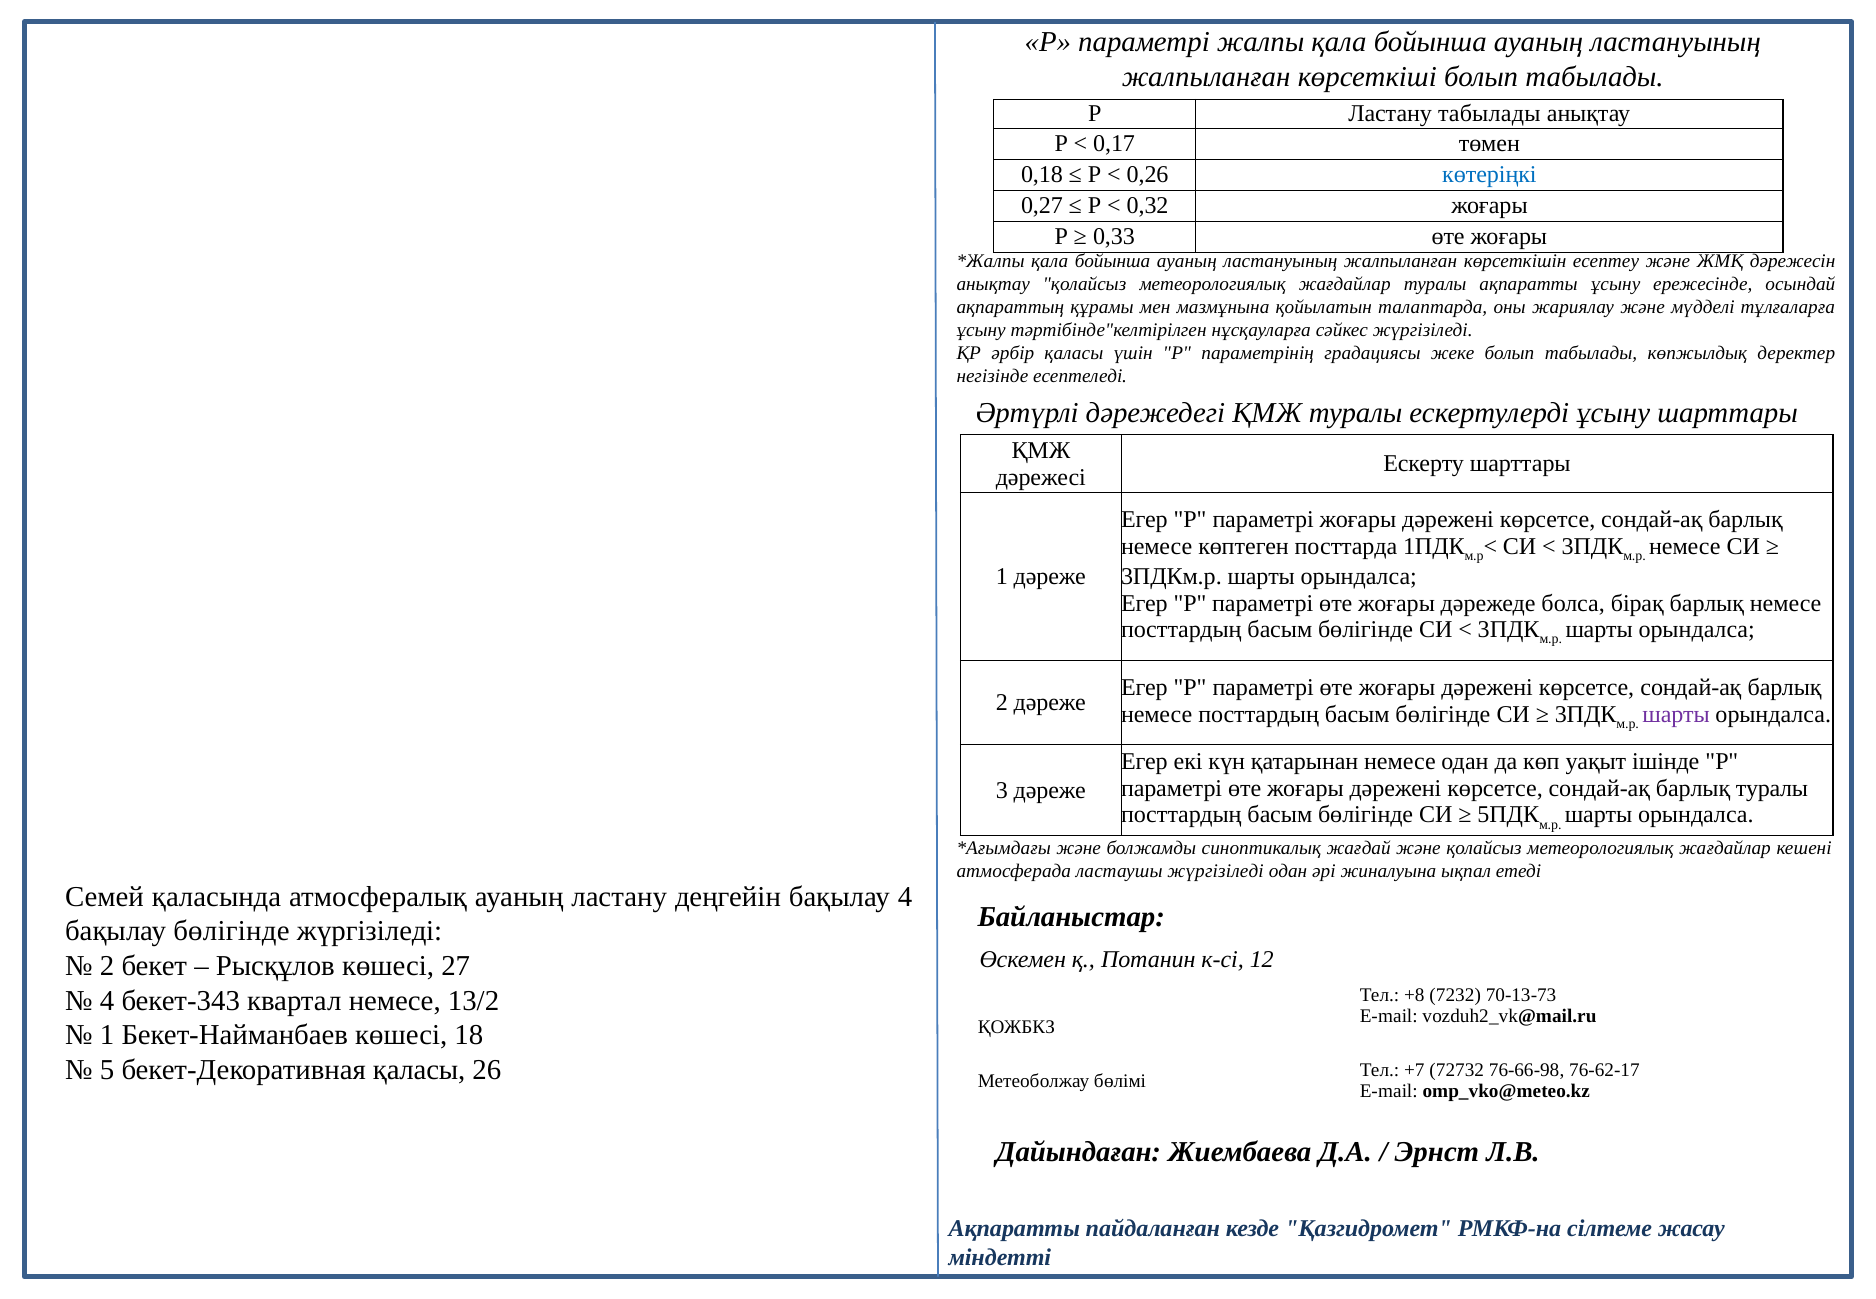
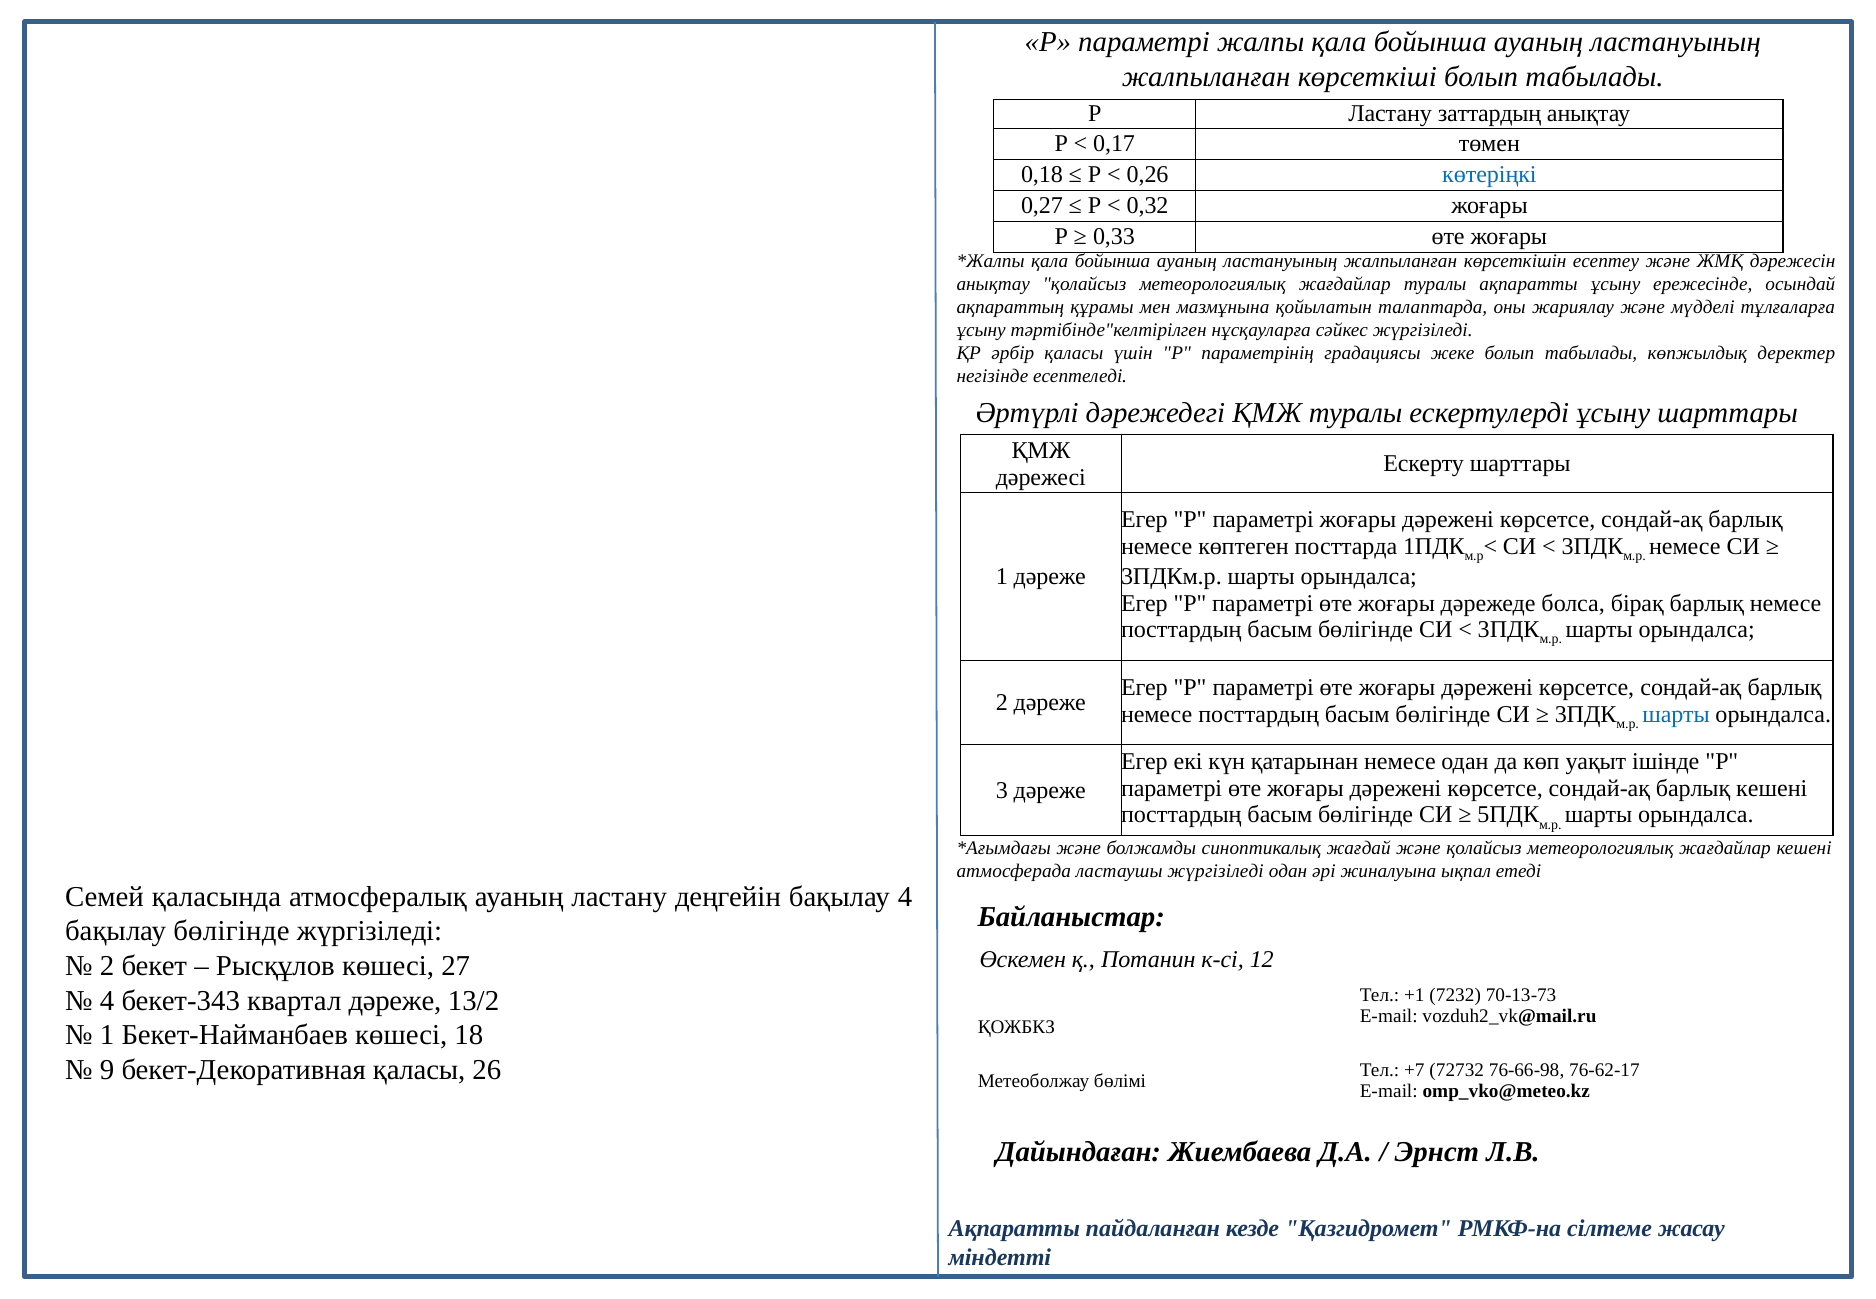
Ластану табылады: табылады -> заттардың
шарты at (1676, 714) colour: purple -> blue
барлық туралы: туралы -> кешені
+8: +8 -> +1
квартал немесе: немесе -> дәреже
5: 5 -> 9
